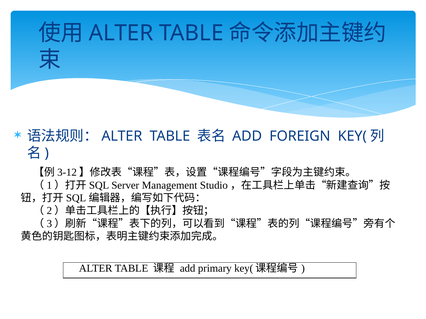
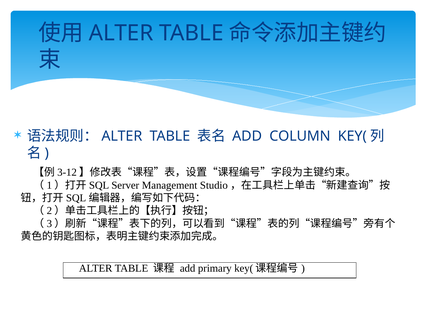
FOREIGN: FOREIGN -> COLUMN
